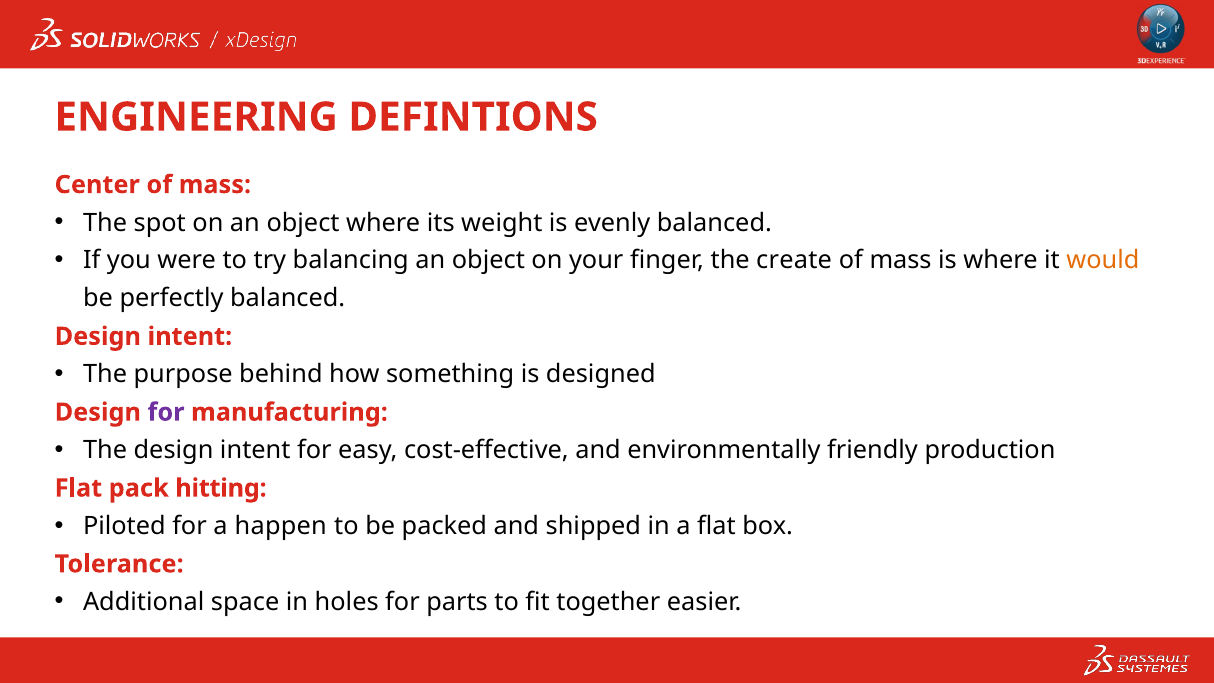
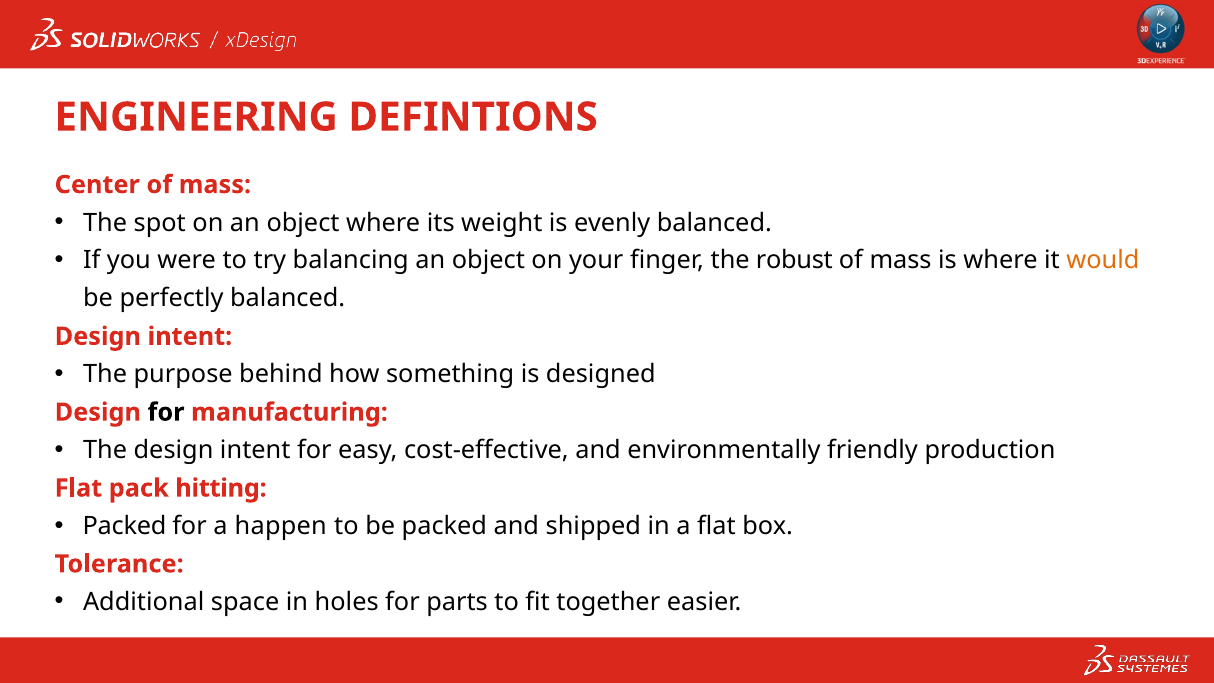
create: create -> robust
for at (166, 412) colour: purple -> black
Piloted at (124, 526): Piloted -> Packed
